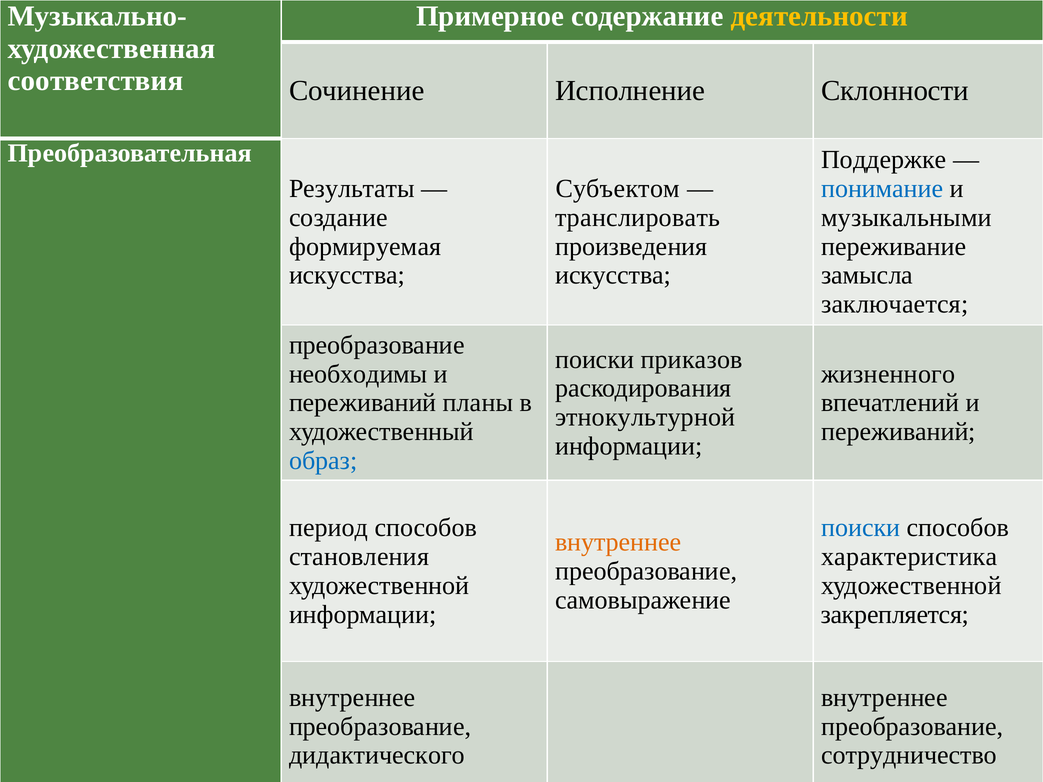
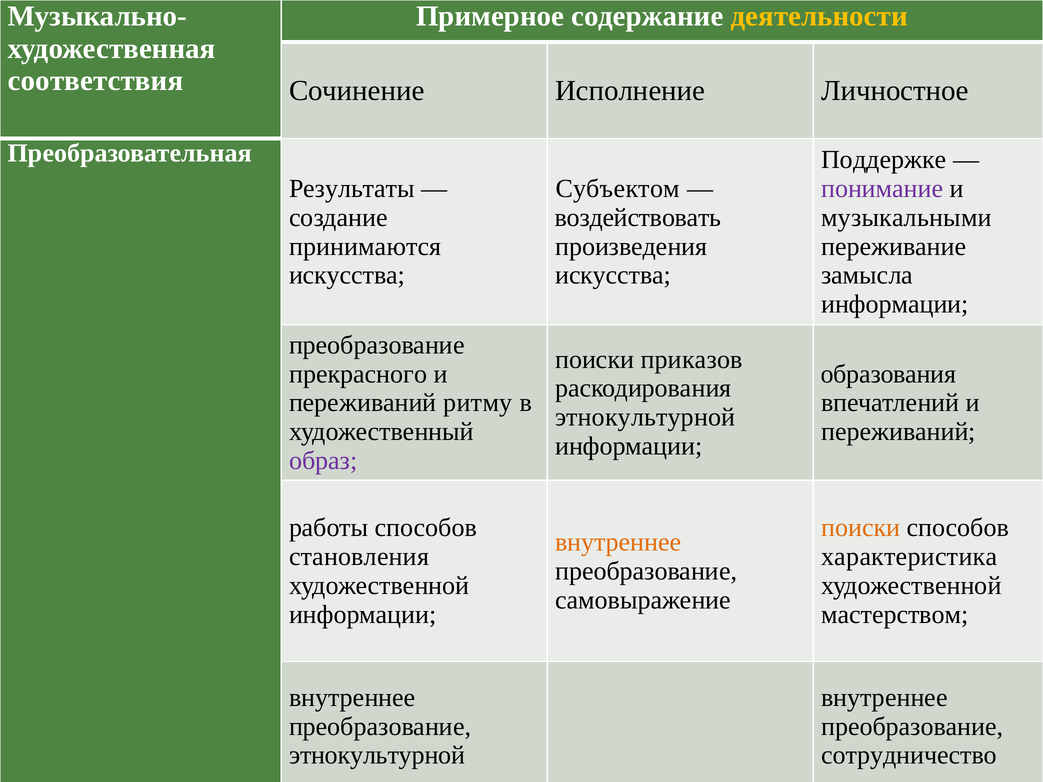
Склонности: Склонности -> Личностное
понимание colour: blue -> purple
транслировать: транслировать -> воздействовать
формируемая: формируемая -> принимаются
заключается at (895, 304): заключается -> информации
необходимы: необходимы -> прекрасного
жизненного: жизненного -> образования
планы: планы -> ритму
образ colour: blue -> purple
период: период -> работы
поиски at (861, 528) colour: blue -> orange
закрепляется: закрепляется -> мастерством
дидактического at (377, 756): дидактического -> этнокультурной
